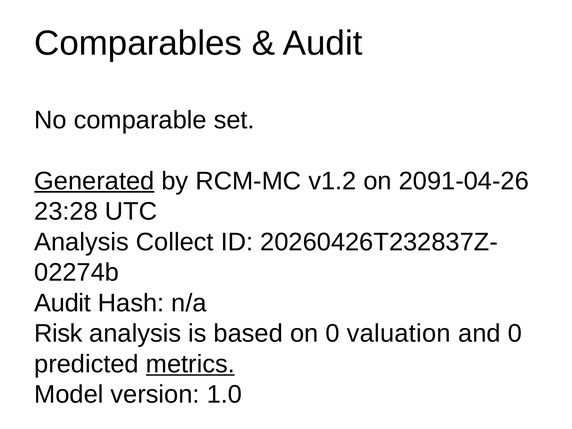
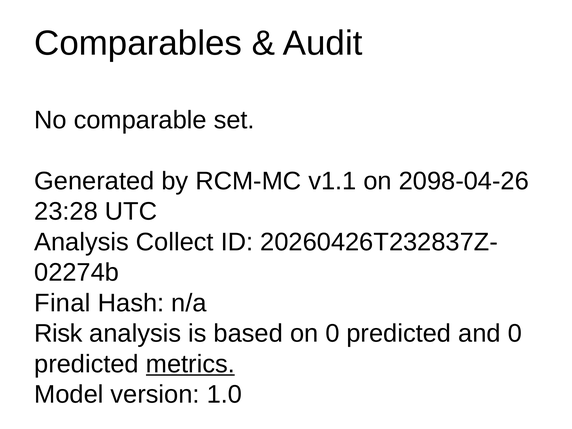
Generated underline: present -> none
v1.2: v1.2 -> v1.1
2091-04-26: 2091-04-26 -> 2098-04-26
Audit at (63, 303): Audit -> Final
on 0 valuation: valuation -> predicted
